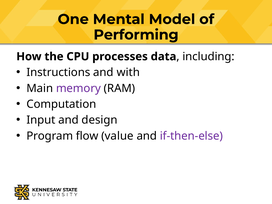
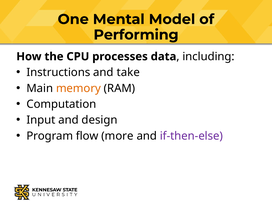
with: with -> take
memory colour: purple -> orange
value: value -> more
